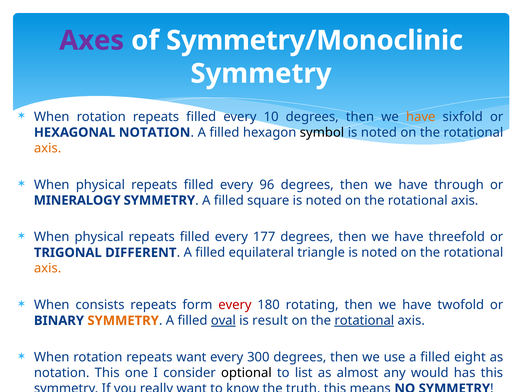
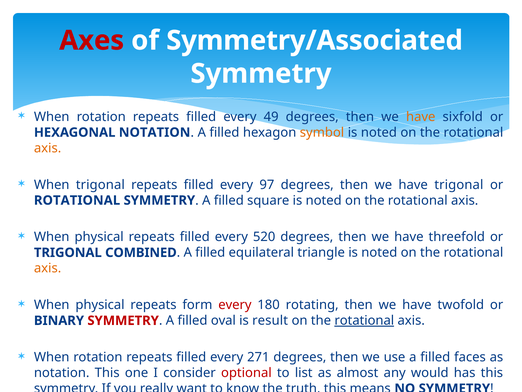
Axes colour: purple -> red
Symmetry/Monoclinic: Symmetry/Monoclinic -> Symmetry/Associated
10: 10 -> 49
symbol colour: black -> orange
physical at (100, 184): physical -> trigonal
96: 96 -> 97
have through: through -> trigonal
MINERALOGY at (77, 200): MINERALOGY -> ROTATIONAL
177: 177 -> 520
DIFFERENT: DIFFERENT -> COMBINED
consists at (100, 305): consists -> physical
SYMMETRY at (123, 320) colour: orange -> red
oval underline: present -> none
want at (191, 357): want -> filled
300: 300 -> 271
eight: eight -> faces
optional colour: black -> red
